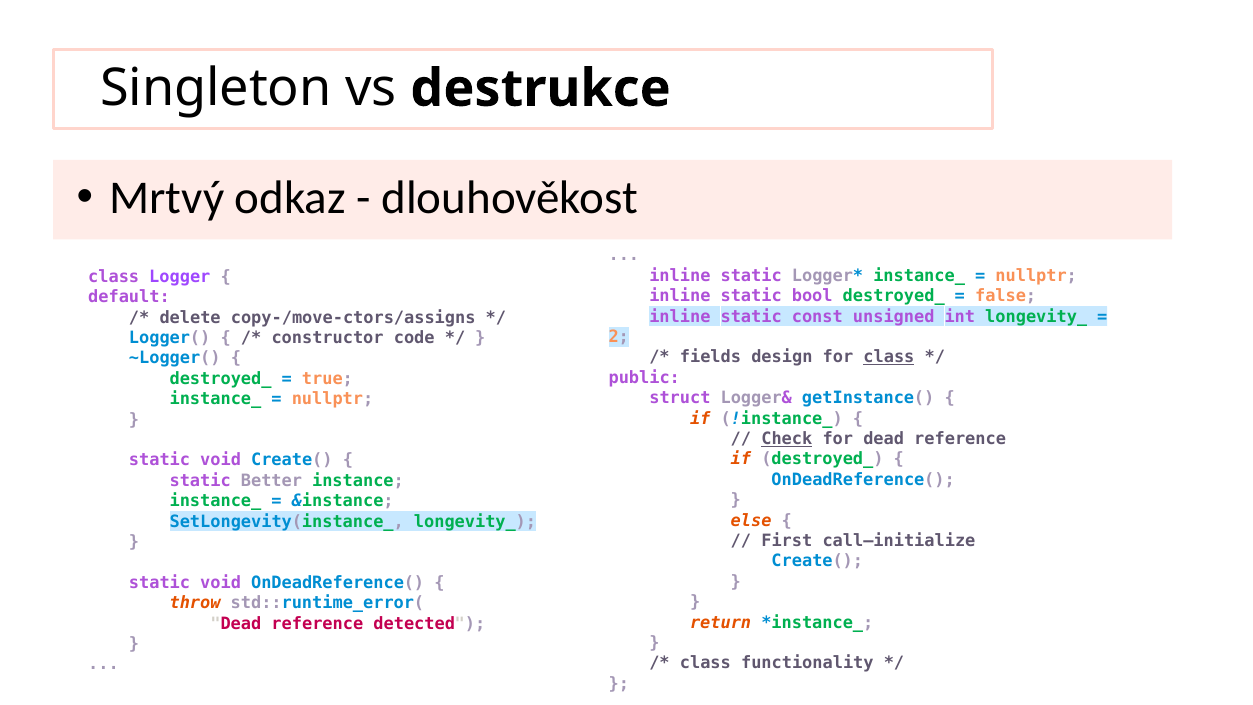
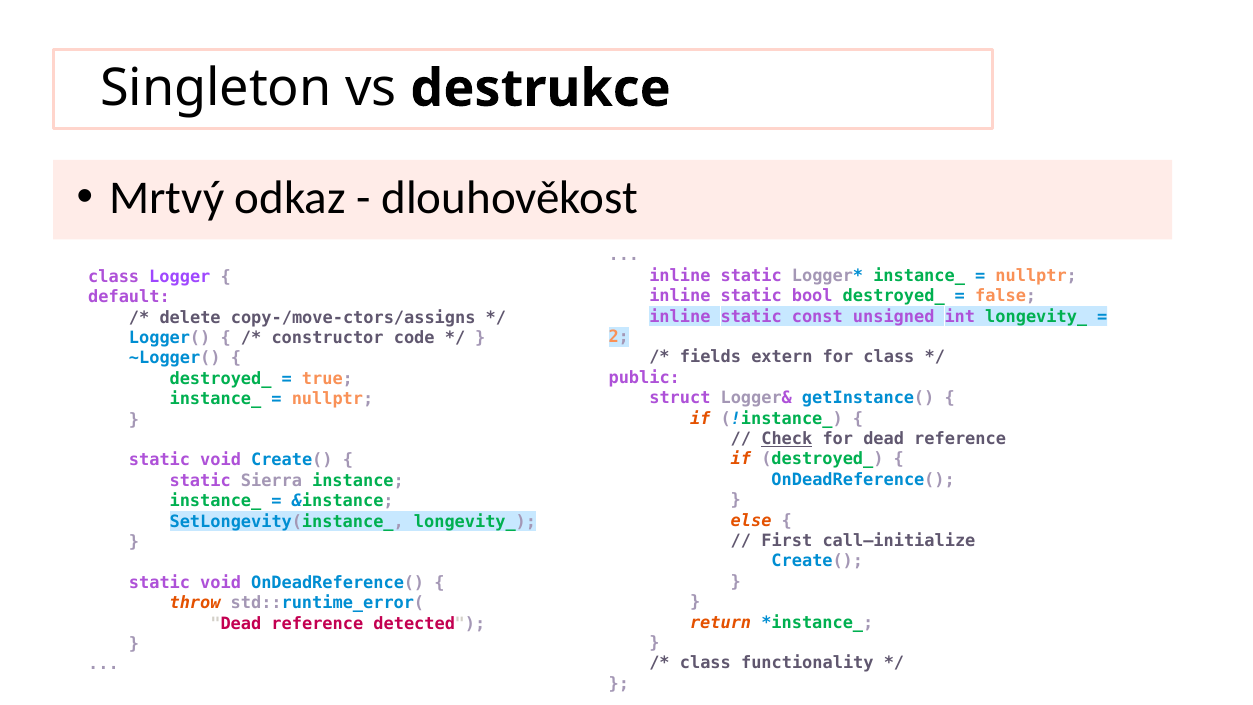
design: design -> extern
class at (889, 357) underline: present -> none
Better: Better -> Sierra
